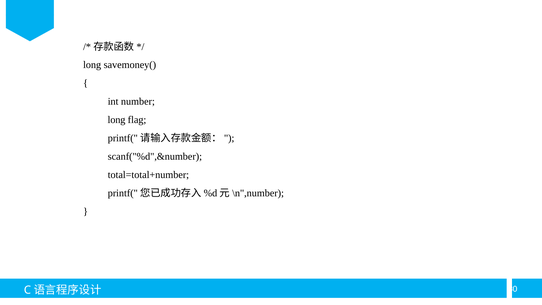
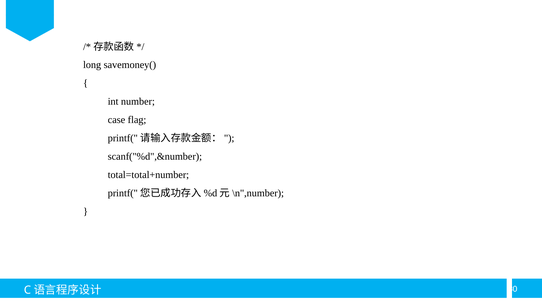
long at (117, 120): long -> case
